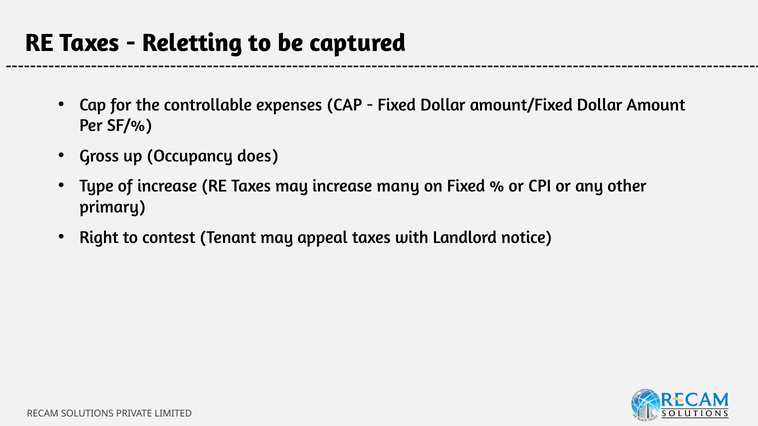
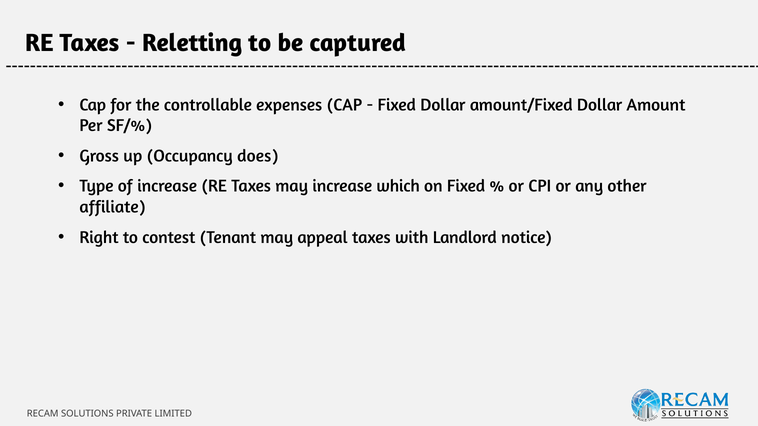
many: many -> which
primary: primary -> affiliate
